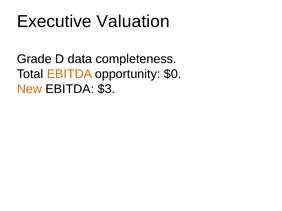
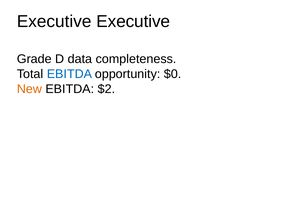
Executive Valuation: Valuation -> Executive
EBITDA at (69, 74) colour: orange -> blue
$3: $3 -> $2
